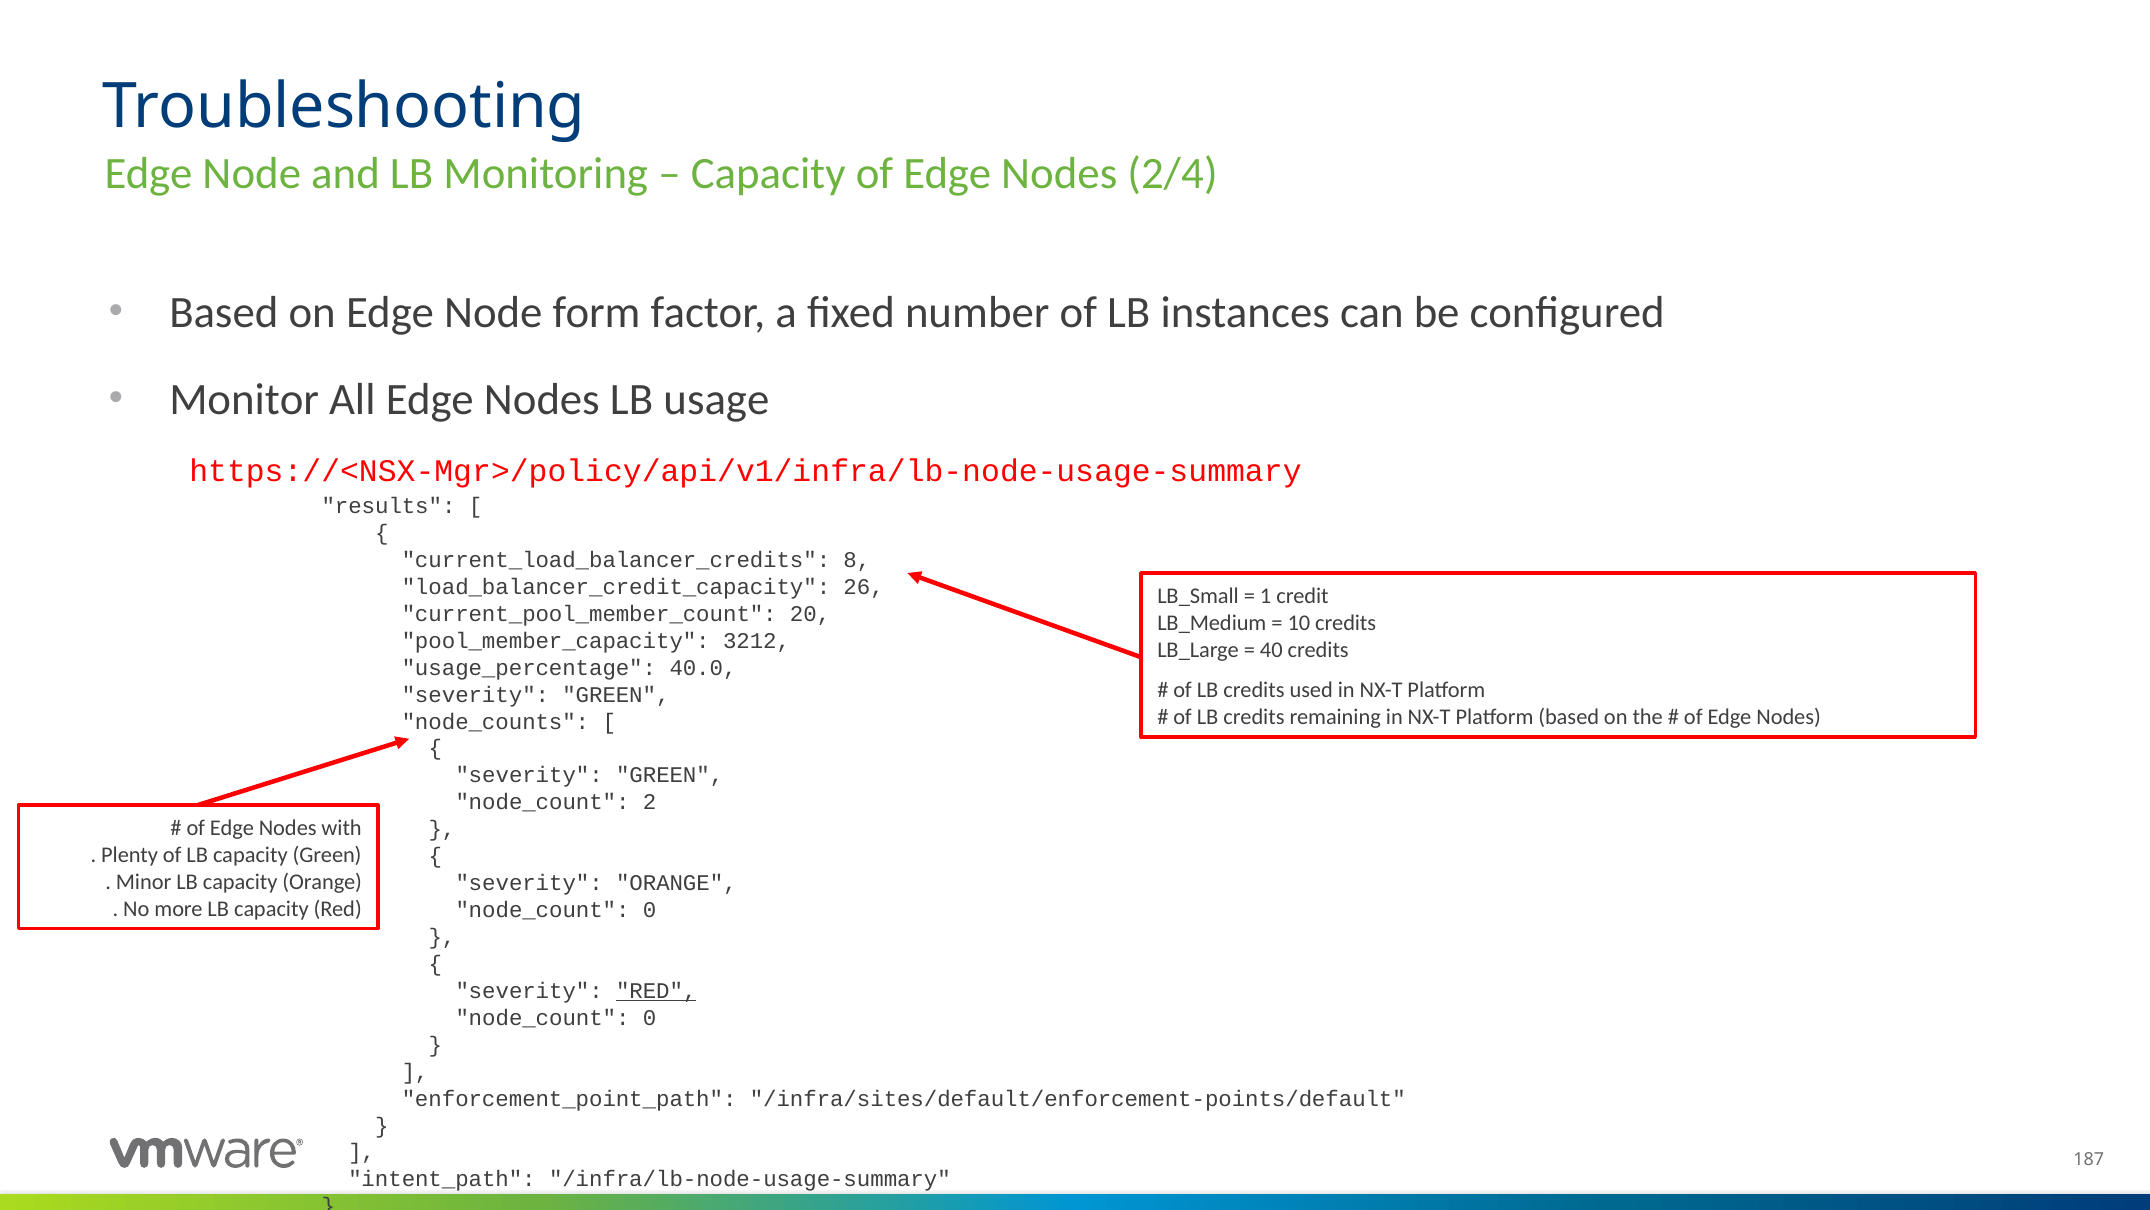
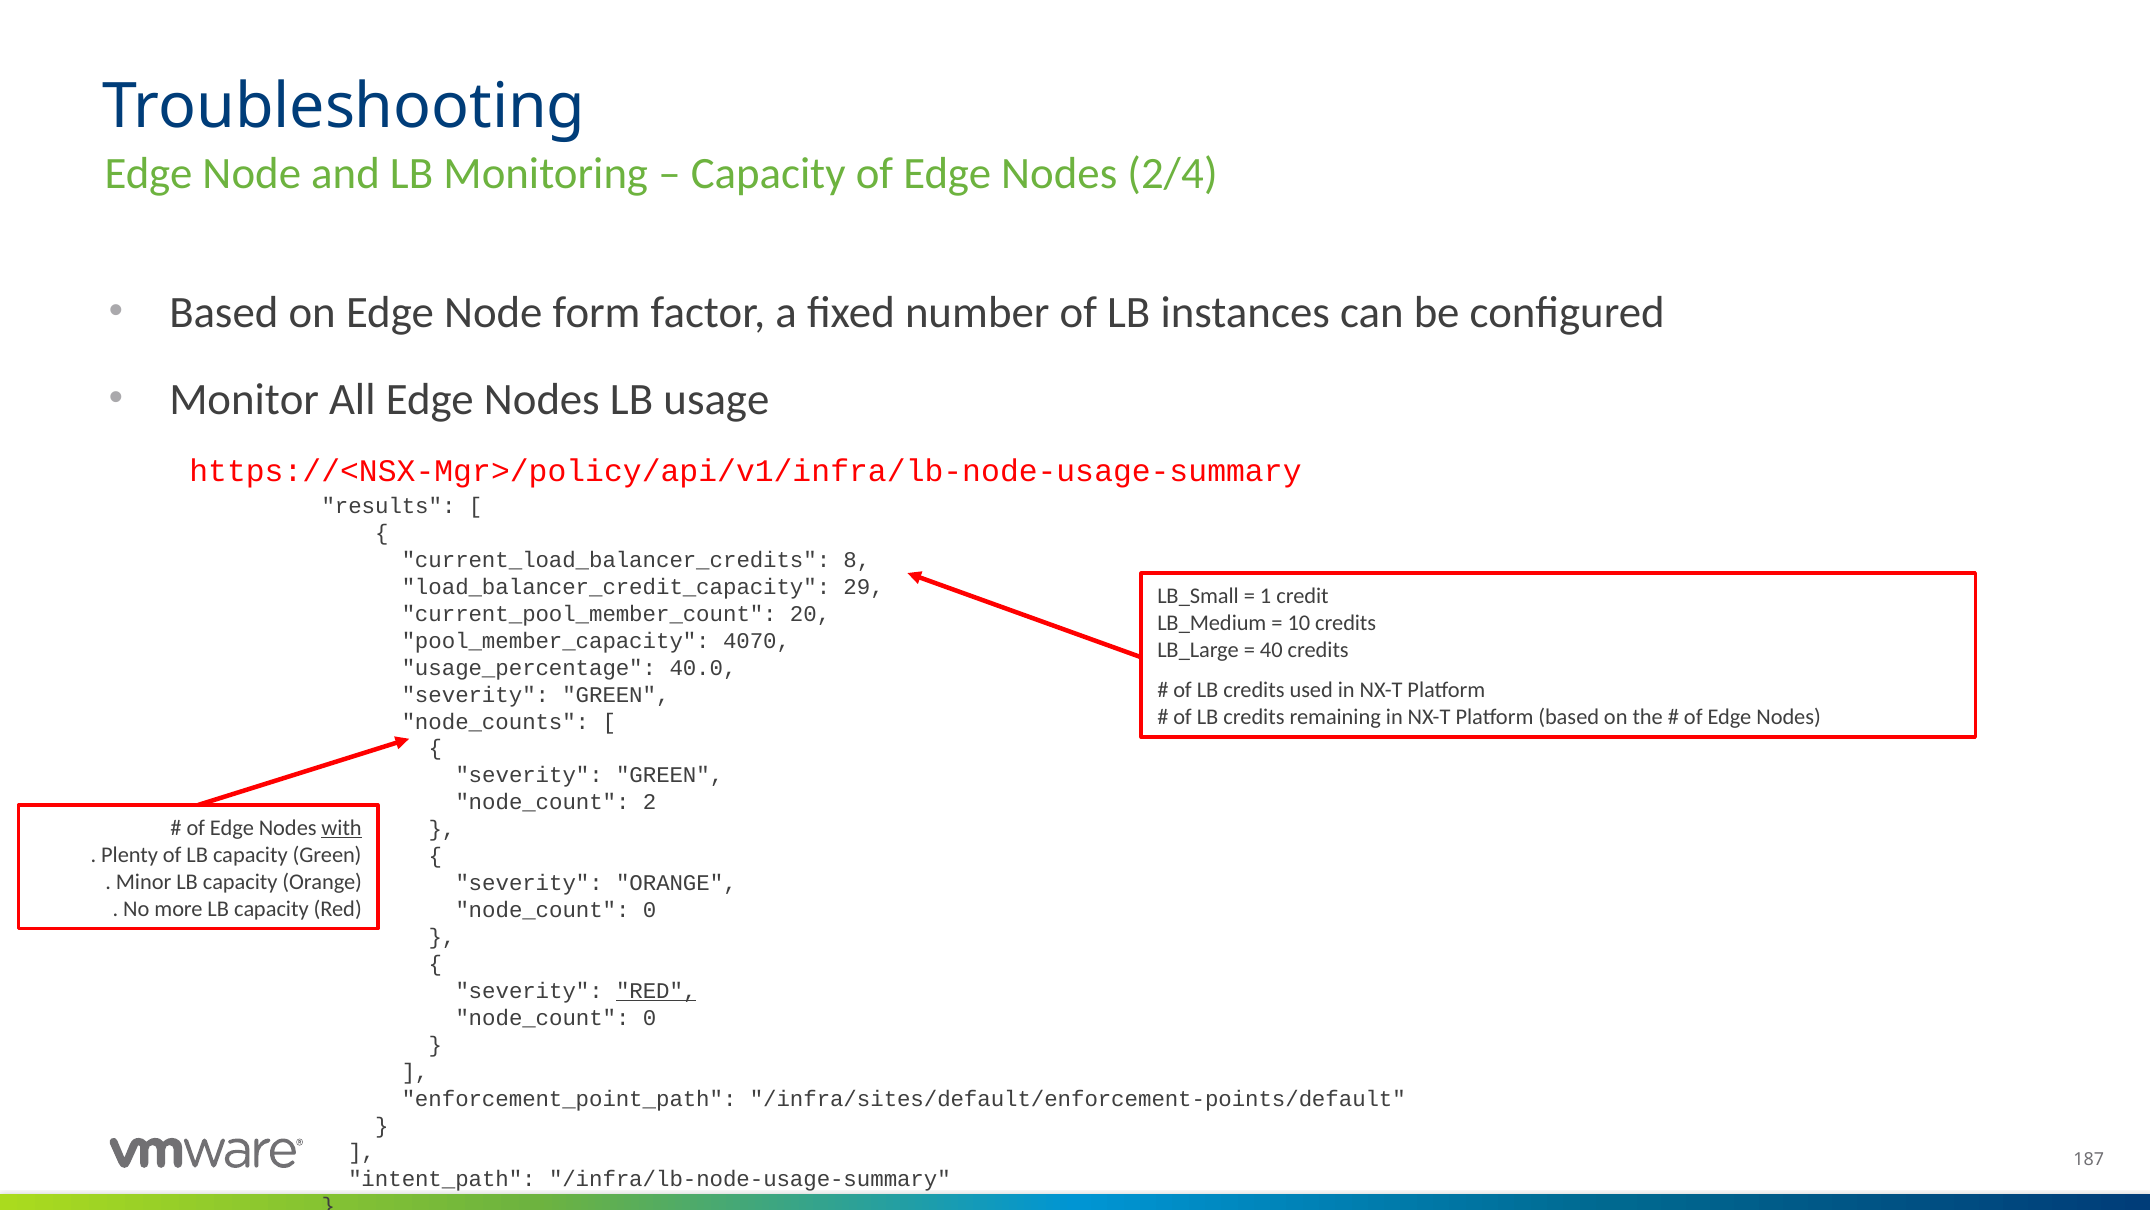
26: 26 -> 29
3212: 3212 -> 4070
with underline: none -> present
